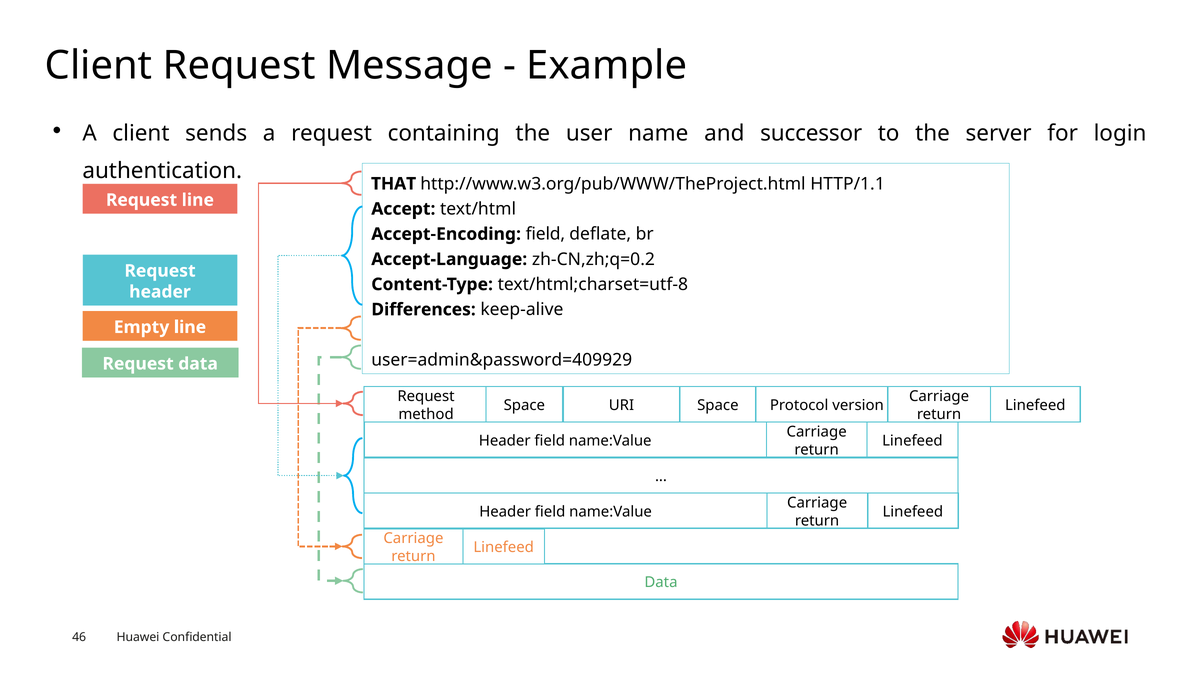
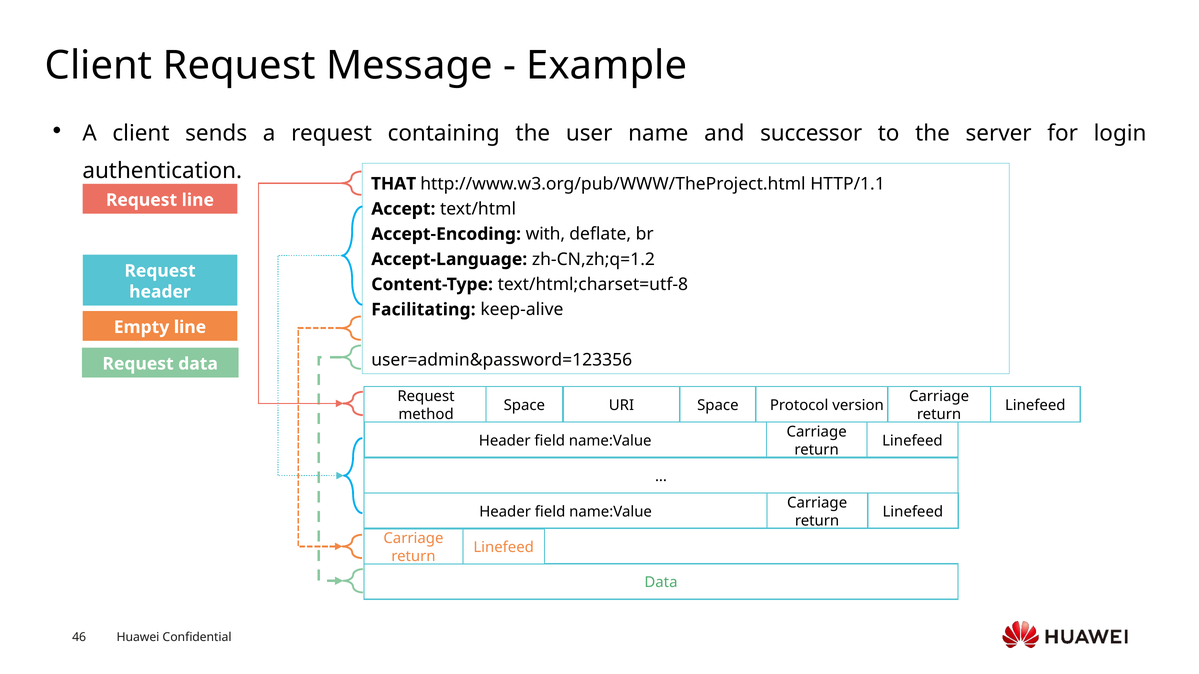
Accept-Encoding field: field -> with
zh-CN,zh;q=0.2: zh-CN,zh;q=0.2 -> zh-CN,zh;q=1.2
Differences: Differences -> Facilitating
user=admin&password=409929: user=admin&password=409929 -> user=admin&password=123356
